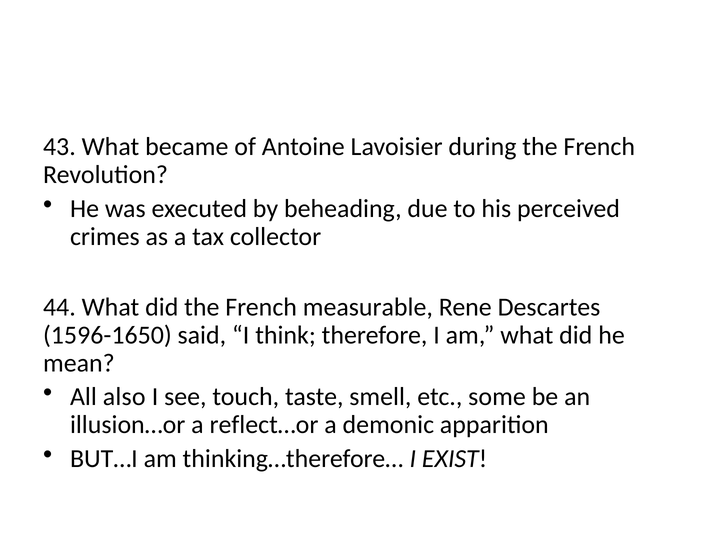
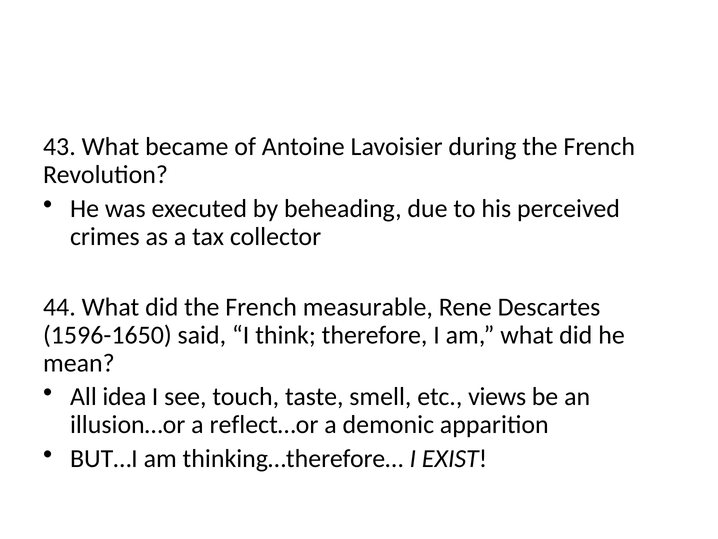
also: also -> idea
some: some -> views
